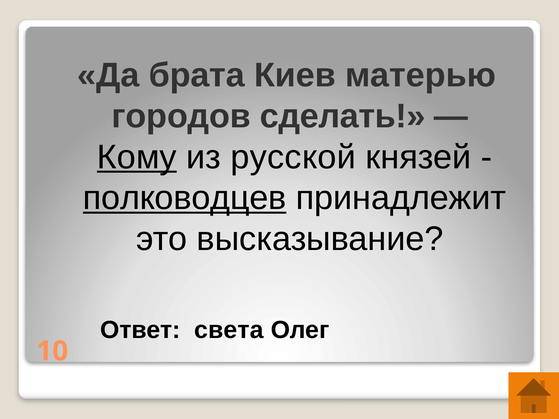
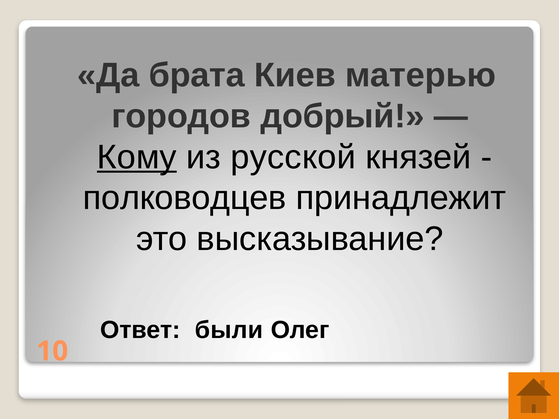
сделать: сделать -> добрый
полководцев underline: present -> none
света: света -> были
